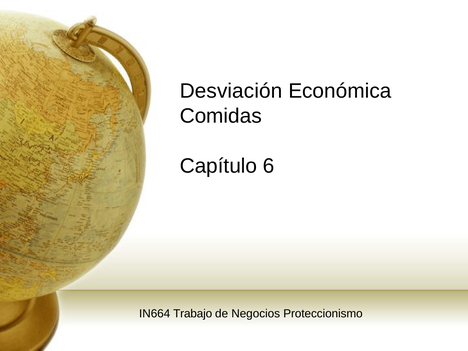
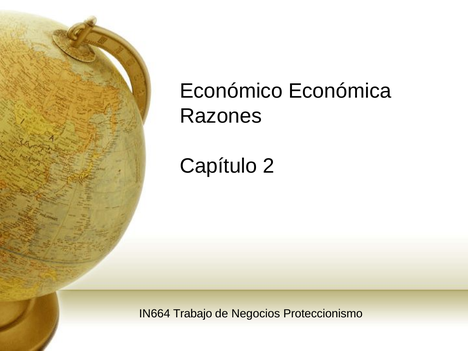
Desviación: Desviación -> Económico
Comidas: Comidas -> Razones
6: 6 -> 2
